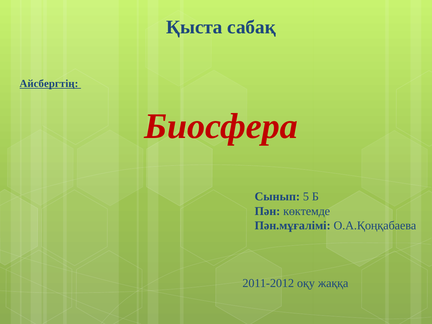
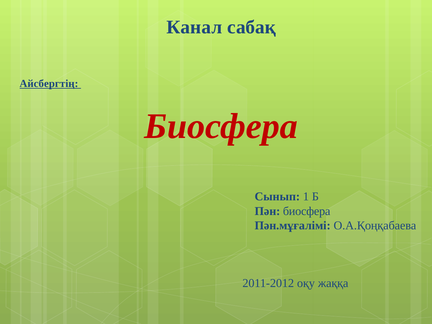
Қыста: Қыста -> Канал
5: 5 -> 1
Пән көктемде: көктемде -> биосфера
